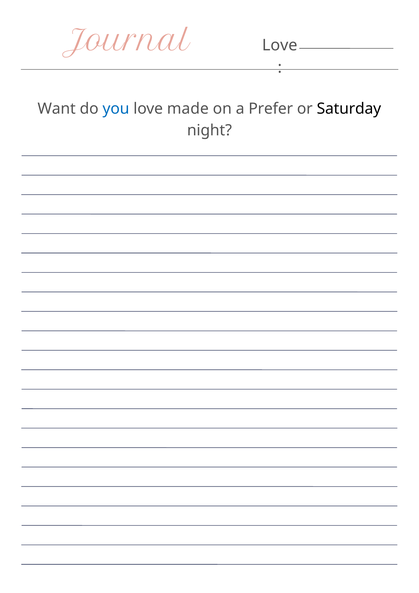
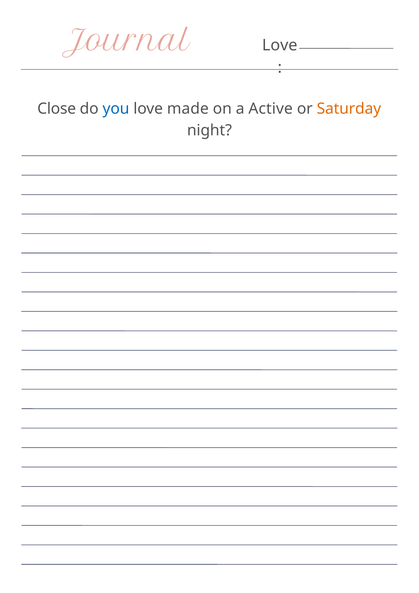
Want: Want -> Close
Prefer: Prefer -> Active
Saturday colour: black -> orange
